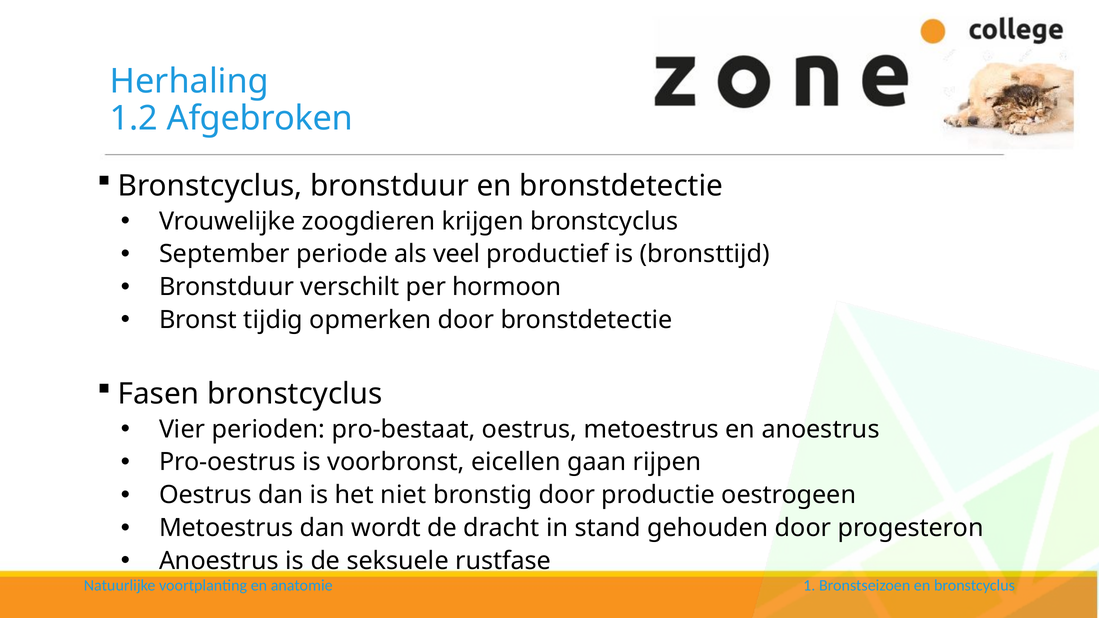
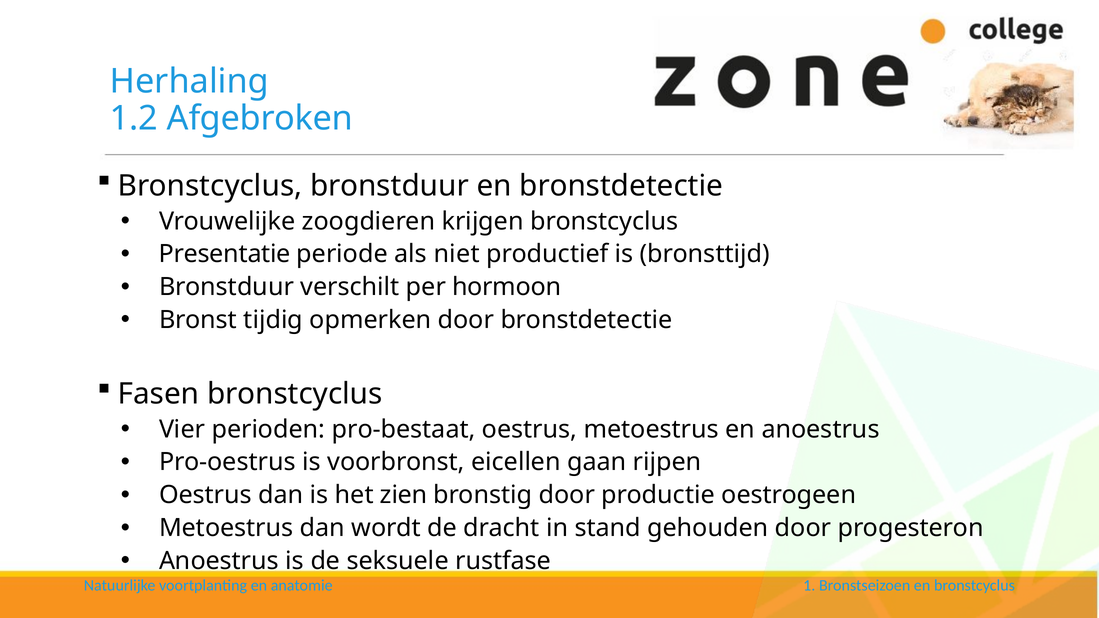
September: September -> Presentatie
veel: veel -> niet
niet: niet -> zien
